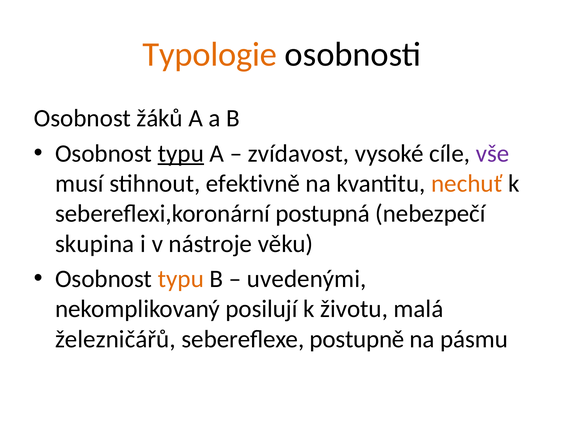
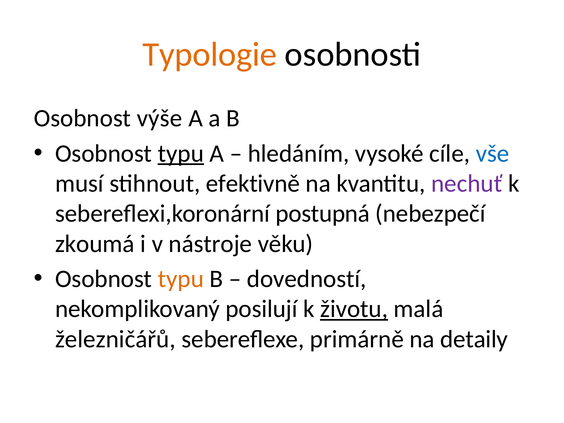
žáků: žáků -> výše
zvídavost: zvídavost -> hledáním
vše colour: purple -> blue
nechuť colour: orange -> purple
skupina: skupina -> zkoumá
uvedenými: uvedenými -> dovedností
životu underline: none -> present
postupně: postupně -> primárně
pásmu: pásmu -> detaily
